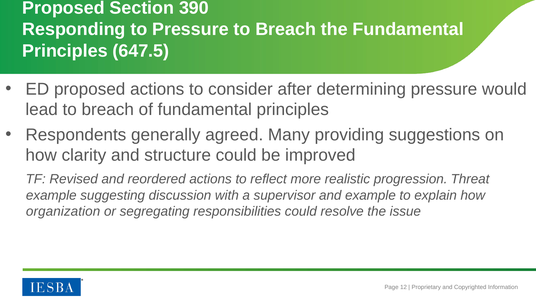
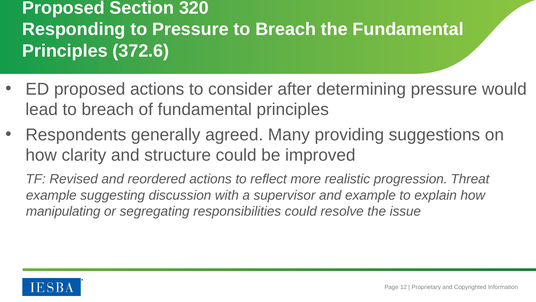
390: 390 -> 320
647.5: 647.5 -> 372.6
organization: organization -> manipulating
